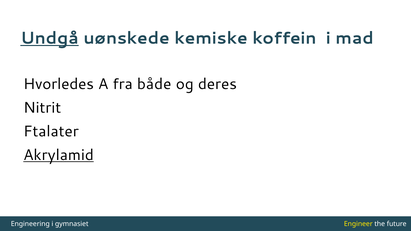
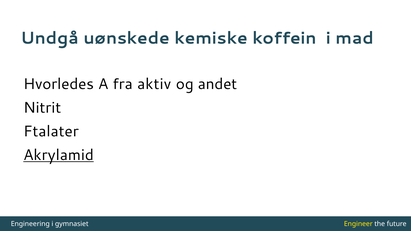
Undgå underline: present -> none
både: både -> aktiv
deres: deres -> andet
